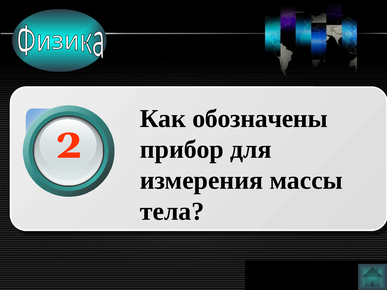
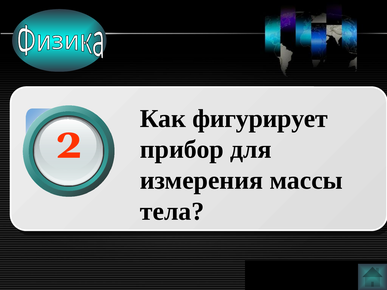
обозначены: обозначены -> фигурирует
